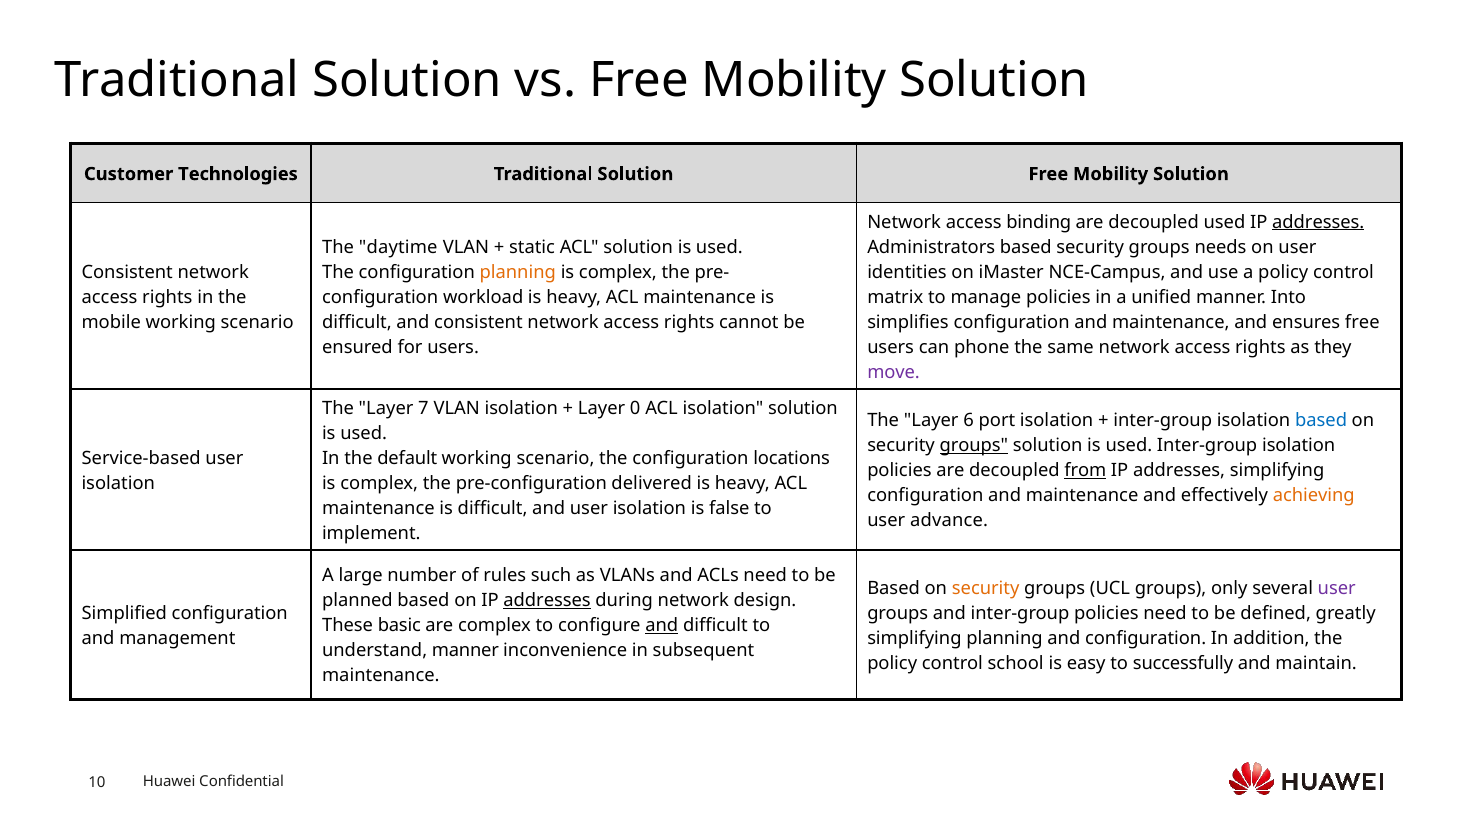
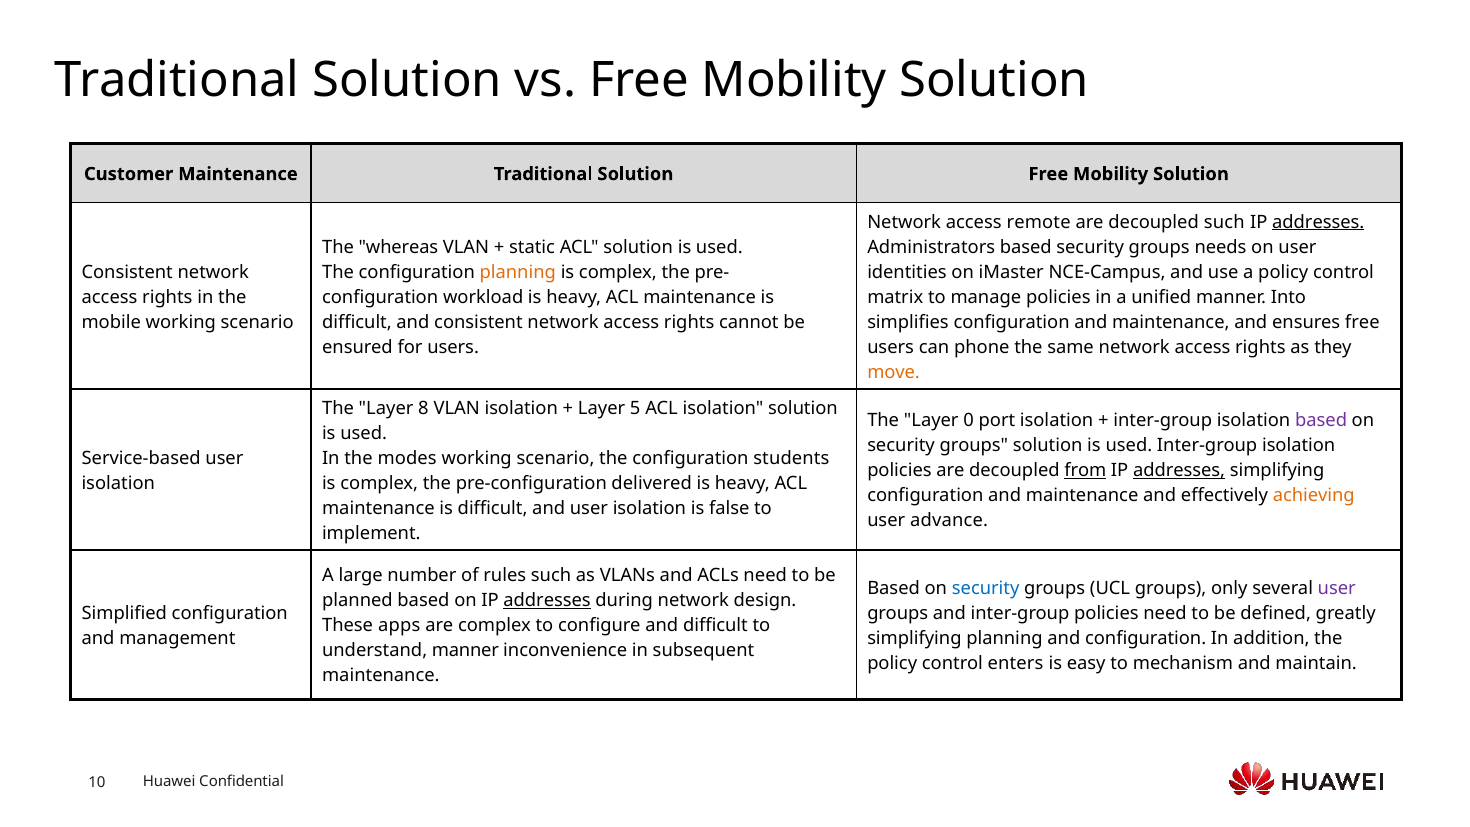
Customer Technologies: Technologies -> Maintenance
binding: binding -> remote
decoupled used: used -> such
daytime: daytime -> whereas
move colour: purple -> orange
7: 7 -> 8
0: 0 -> 5
6: 6 -> 0
based at (1321, 420) colour: blue -> purple
groups at (974, 445) underline: present -> none
default: default -> modes
locations: locations -> students
addresses at (1179, 470) underline: none -> present
security at (986, 588) colour: orange -> blue
basic: basic -> apps
and at (662, 626) underline: present -> none
school: school -> enters
successfully: successfully -> mechanism
